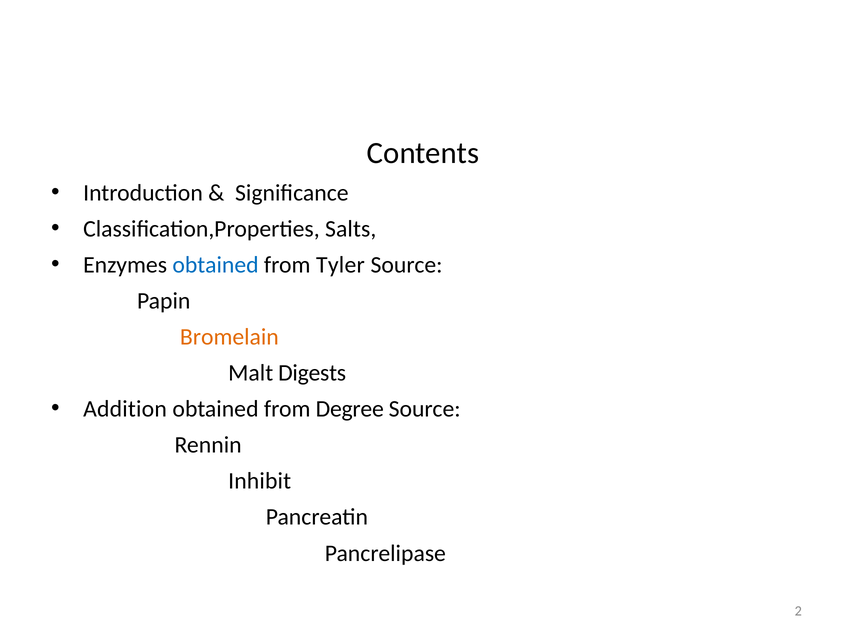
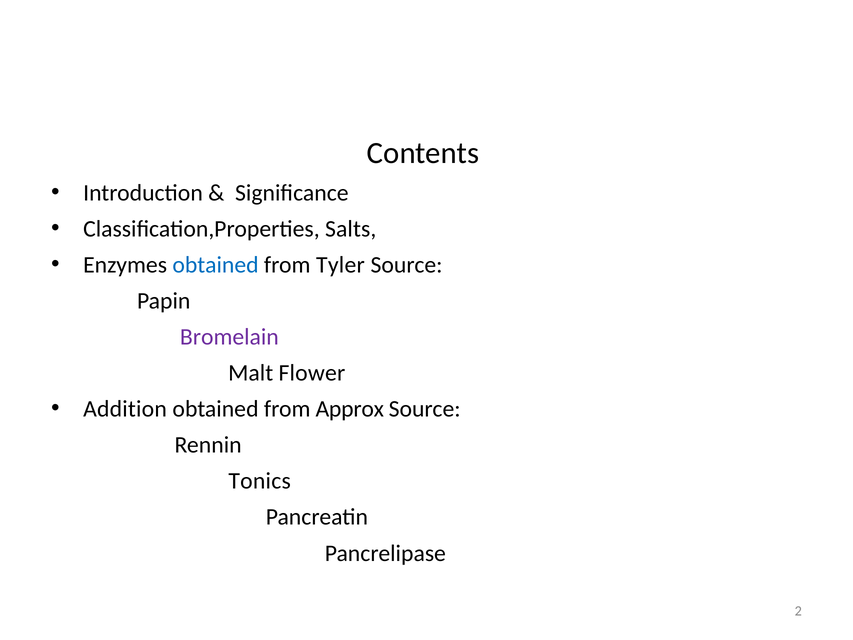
Bromelain colour: orange -> purple
Digests: Digests -> Flower
Degree: Degree -> Approx
Inhibit: Inhibit -> Tonics
